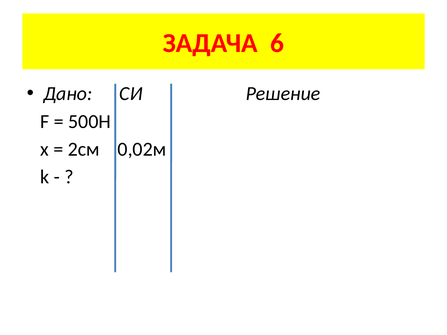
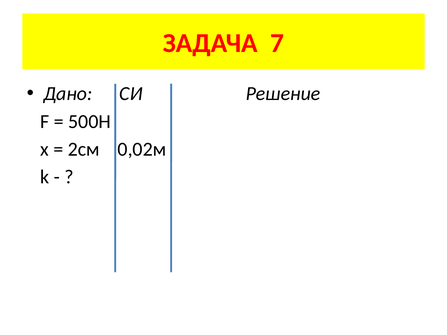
6: 6 -> 7
